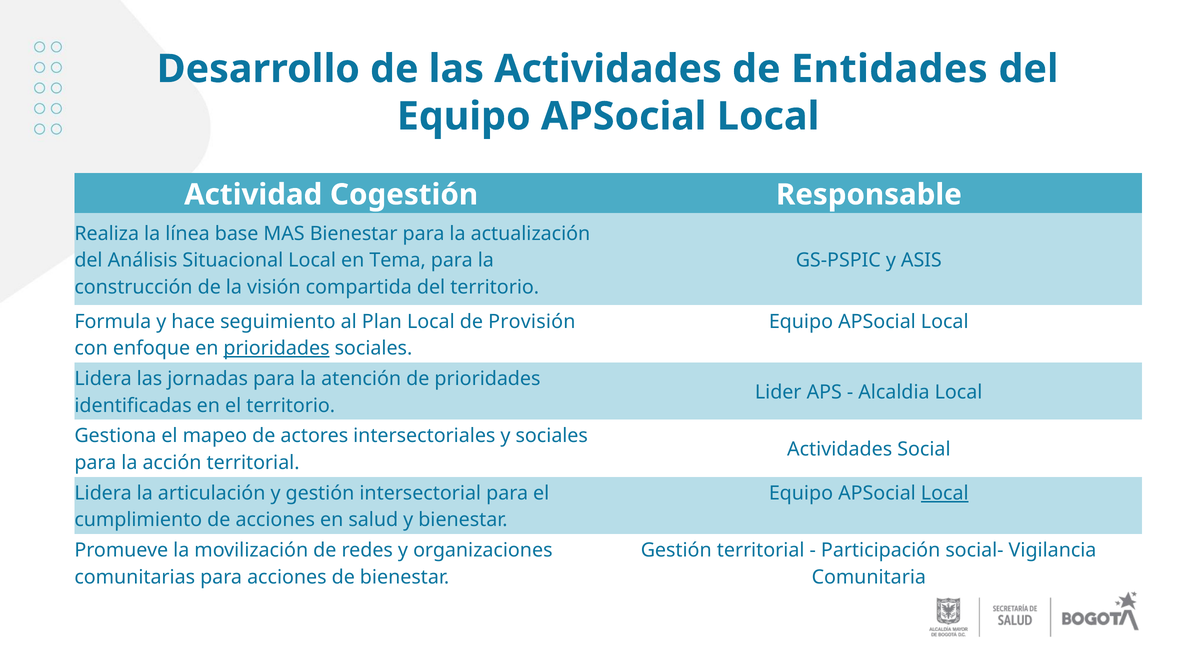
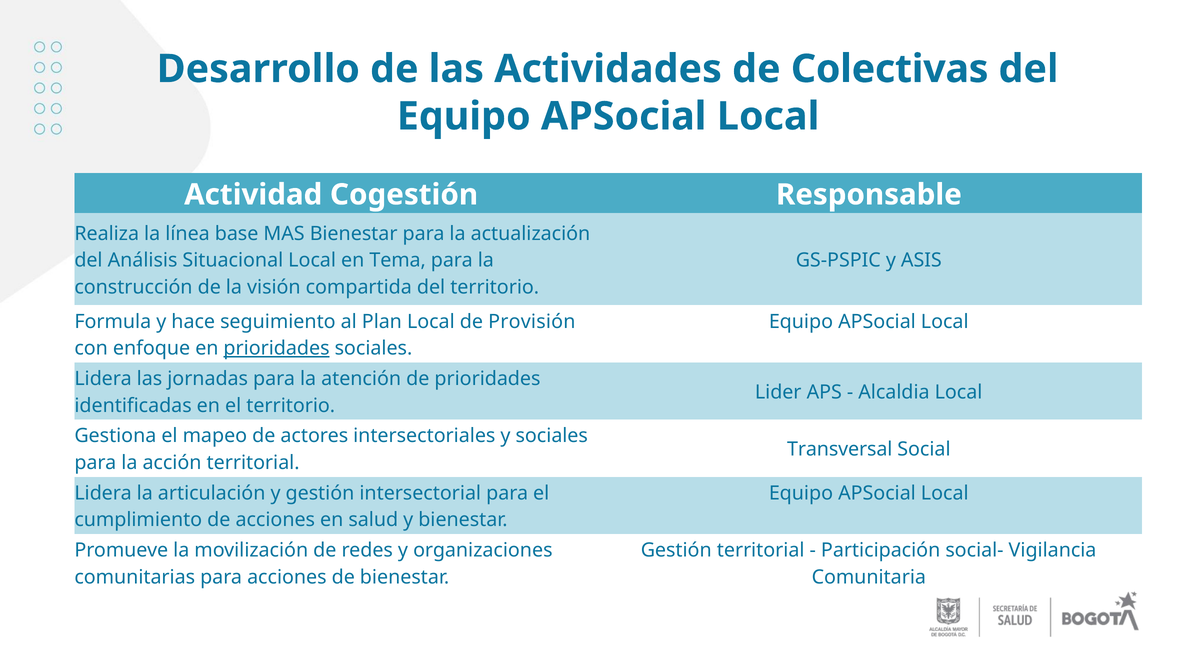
Entidades: Entidades -> Colectivas
Actividades at (840, 449): Actividades -> Transversal
Local at (945, 493) underline: present -> none
